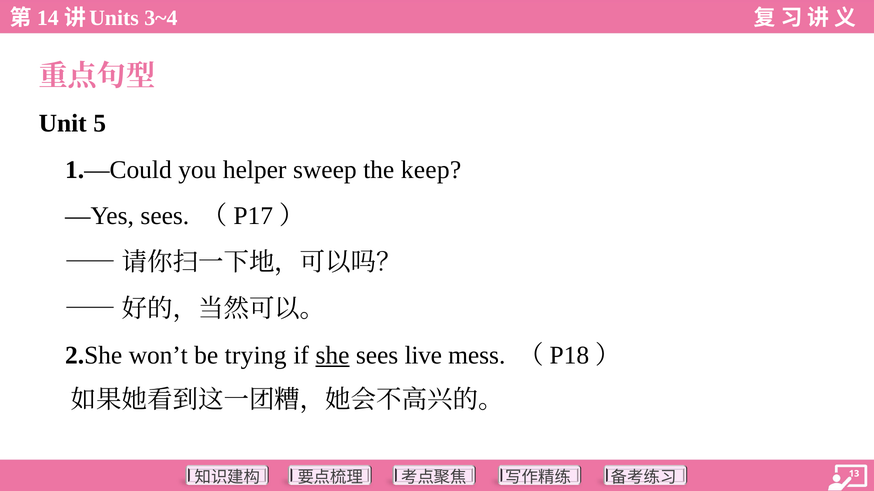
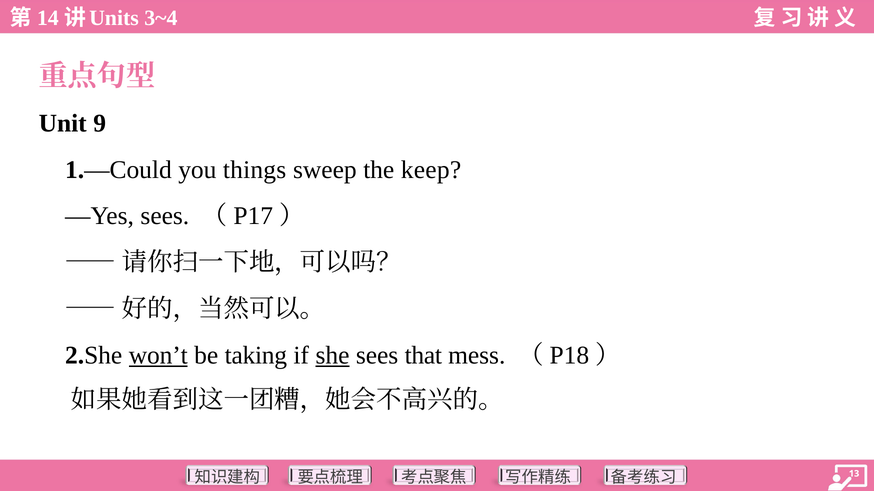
5: 5 -> 9
helper: helper -> things
won’t underline: none -> present
trying: trying -> taking
live: live -> that
